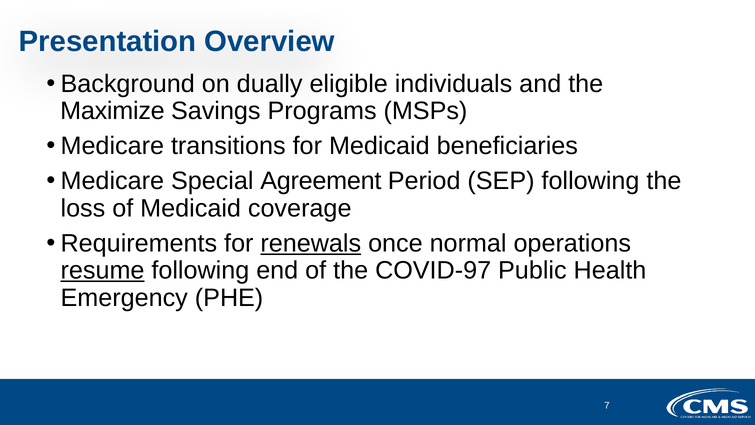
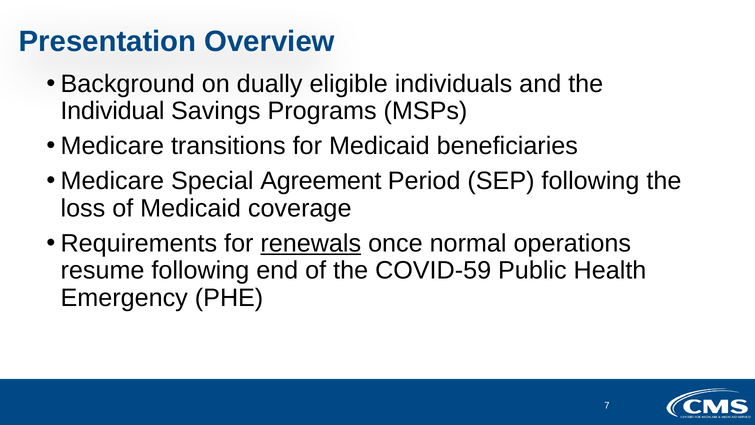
Maximize: Maximize -> Individual
resume underline: present -> none
COVID-97: COVID-97 -> COVID-59
